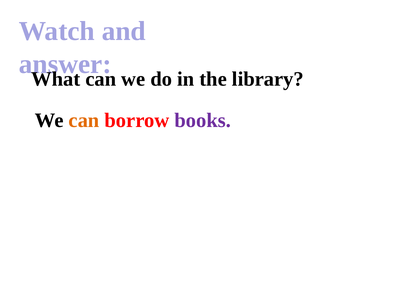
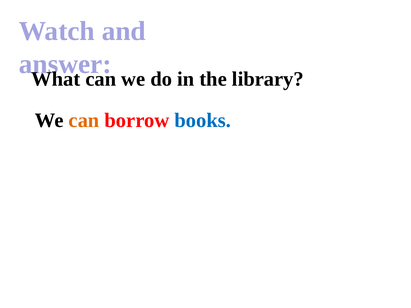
books colour: purple -> blue
